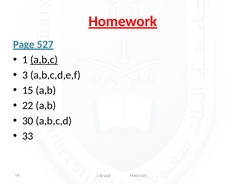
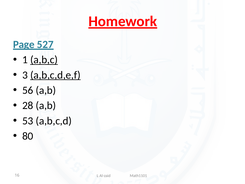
a,b,c,d,e,f underline: none -> present
15: 15 -> 56
22: 22 -> 28
30: 30 -> 53
33: 33 -> 80
